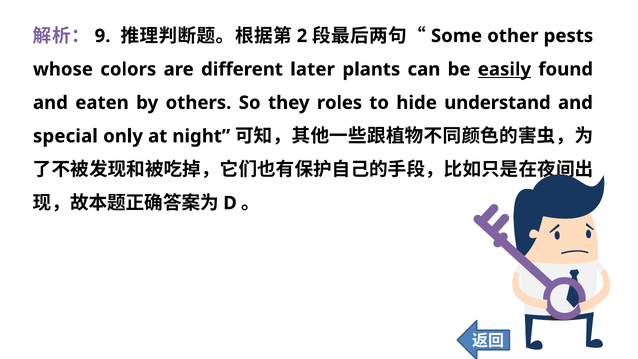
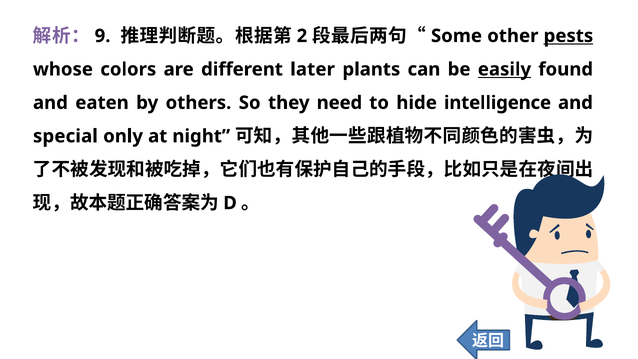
pests underline: none -> present
roles: roles -> need
understand: understand -> intelligence
